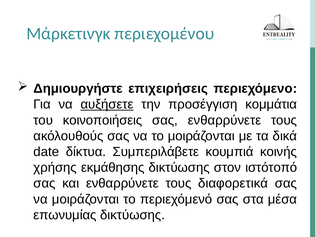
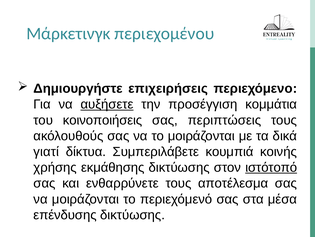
σας ενθαρρύνετε: ενθαρρύνετε -> περιπτώσεις
date: date -> γιατί
ιστότοπό underline: none -> present
διαφορετικά: διαφορετικά -> αποτέλεσμα
επωνυμίας: επωνυμίας -> επένδυσης
